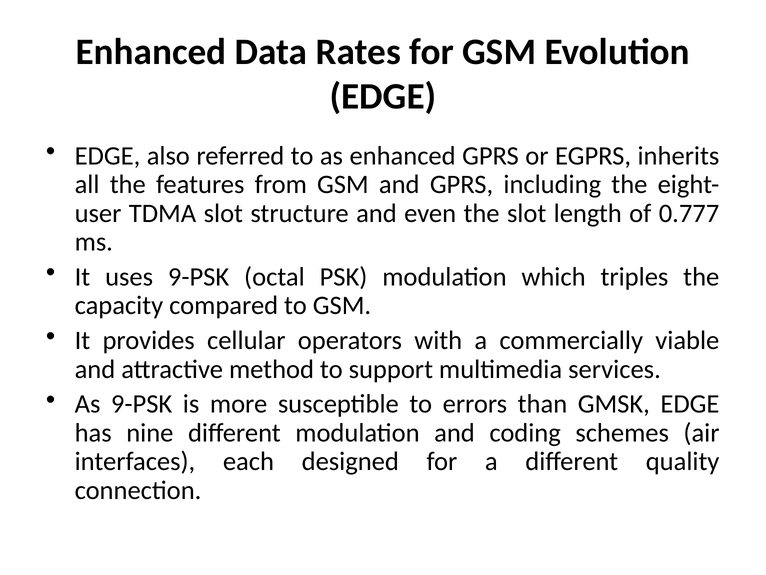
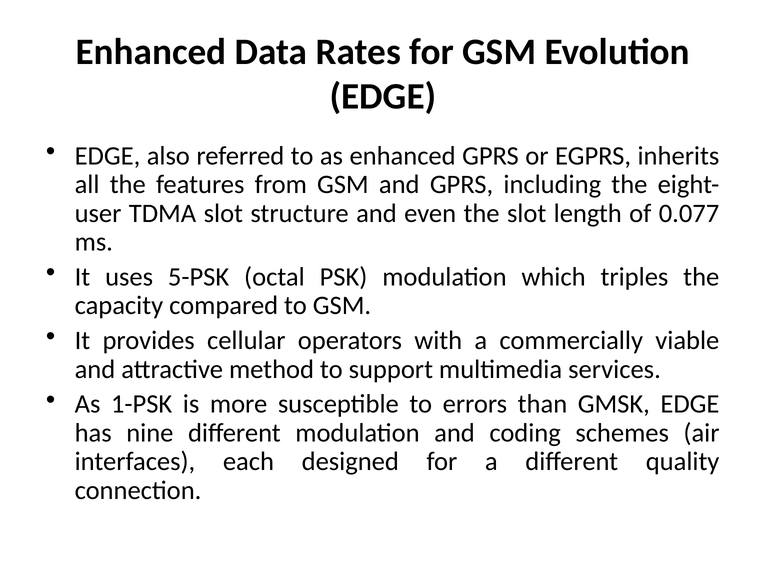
0.777: 0.777 -> 0.077
uses 9-PSK: 9-PSK -> 5-PSK
As 9-PSK: 9-PSK -> 1-PSK
